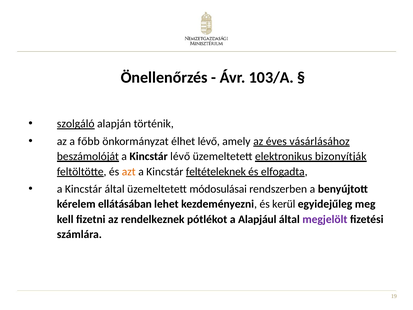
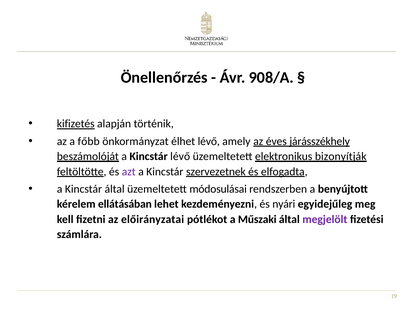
103/A: 103/A -> 908/A
szolgáló: szolgáló -> kifizetés
vásárlásához: vásárlásához -> járásszékhely
azt colour: orange -> purple
feltételeknek: feltételeknek -> szervezetnek
kerül: kerül -> nyári
rendelkeznek: rendelkeznek -> előirányzatai
Alapjául: Alapjául -> Műszaki
